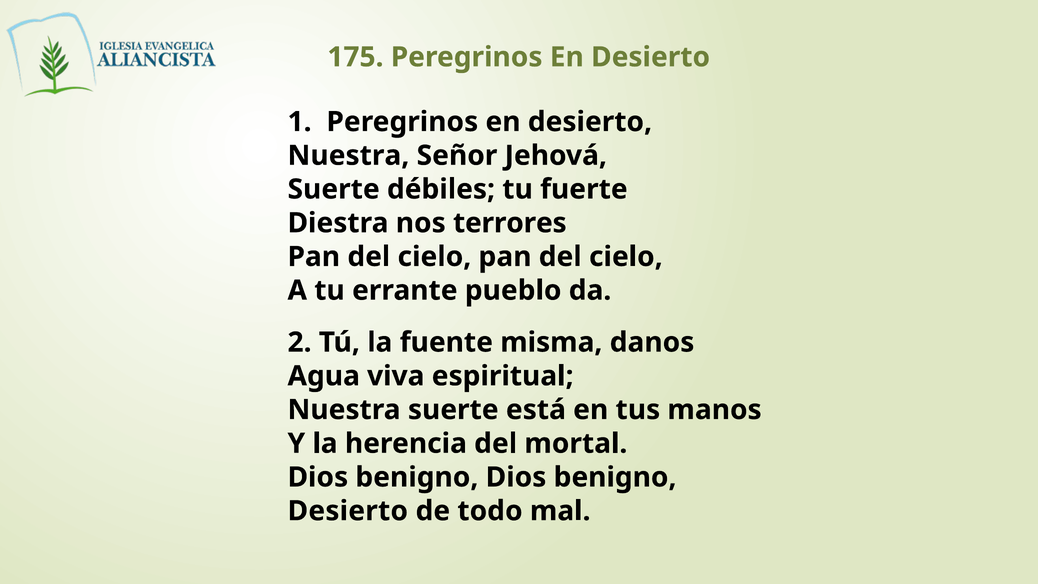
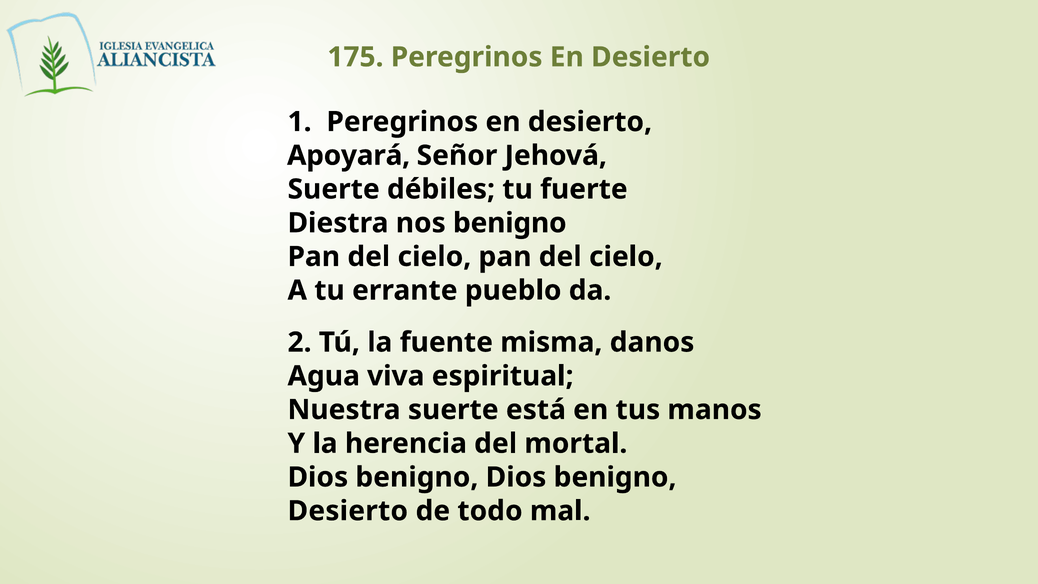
Nuestra at (348, 156): Nuestra -> Apoyará
nos terrores: terrores -> benigno
